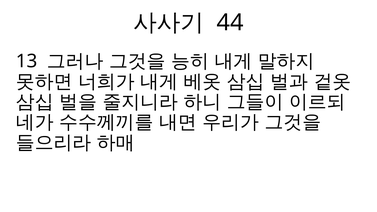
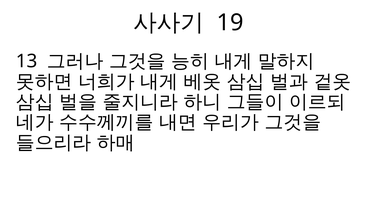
44: 44 -> 19
